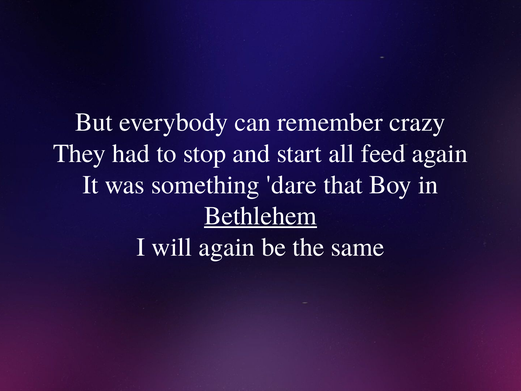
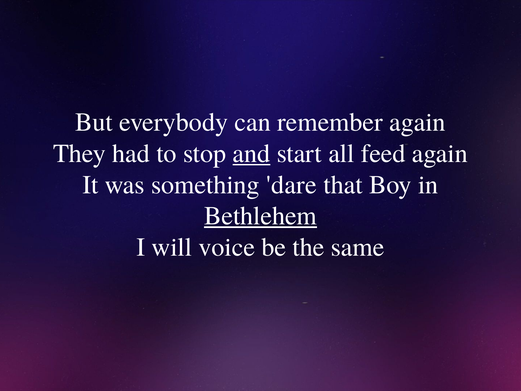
remember crazy: crazy -> again
and underline: none -> present
will again: again -> voice
